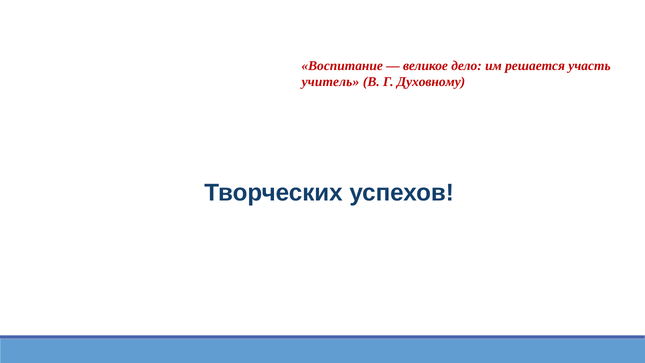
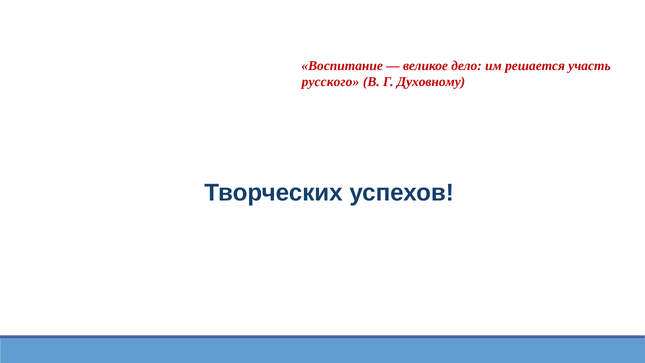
учитель: учитель -> русского
